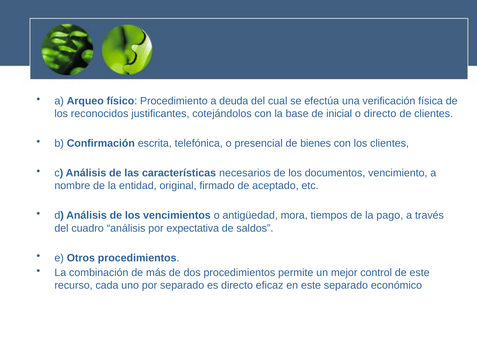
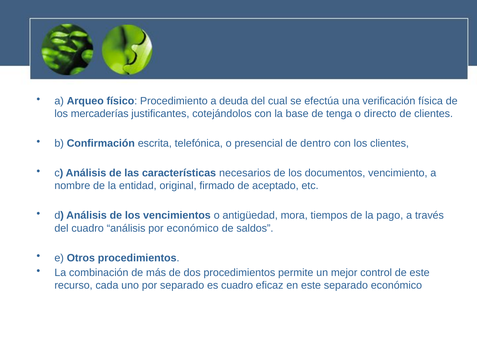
reconocidos: reconocidos -> mercaderías
inicial: inicial -> tenga
bienes: bienes -> dentro
por expectativa: expectativa -> económico
es directo: directo -> cuadro
